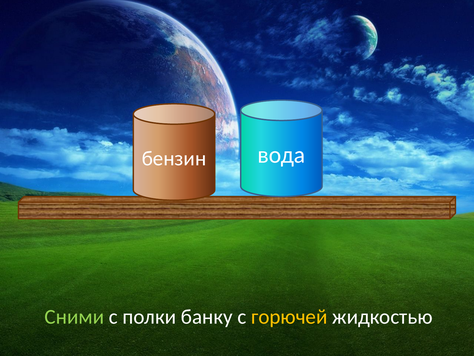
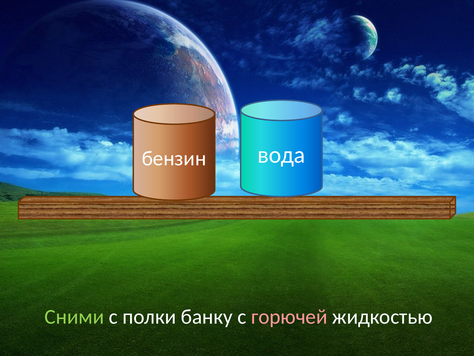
горючей colour: yellow -> pink
